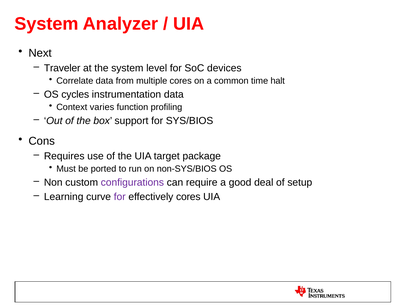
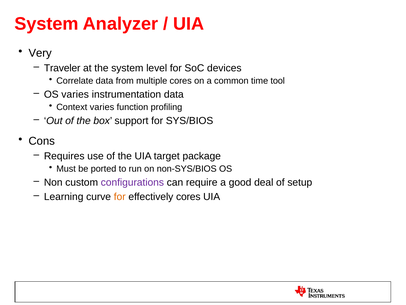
Next: Next -> Very
halt: halt -> tool
OS cycles: cycles -> varies
for at (120, 196) colour: purple -> orange
